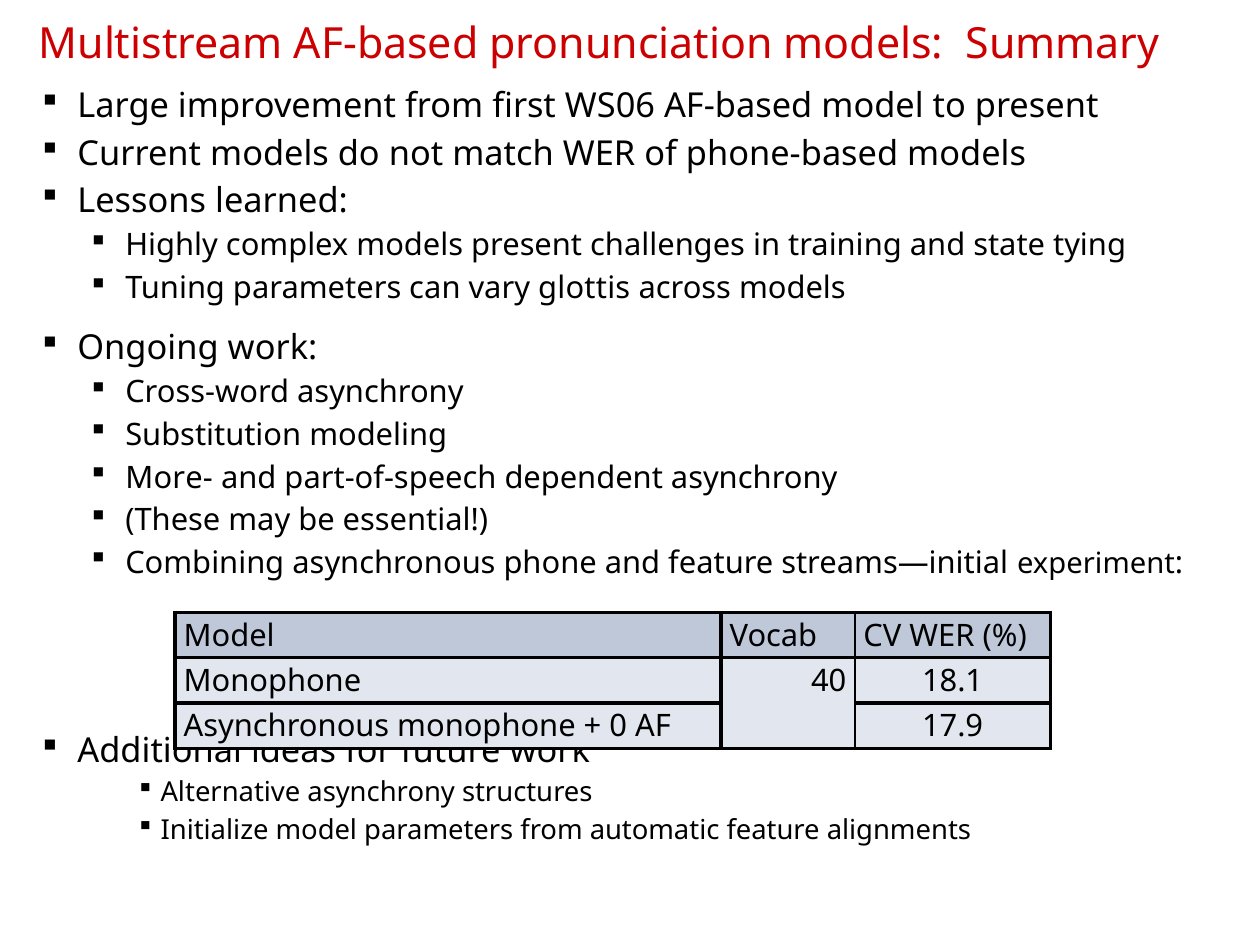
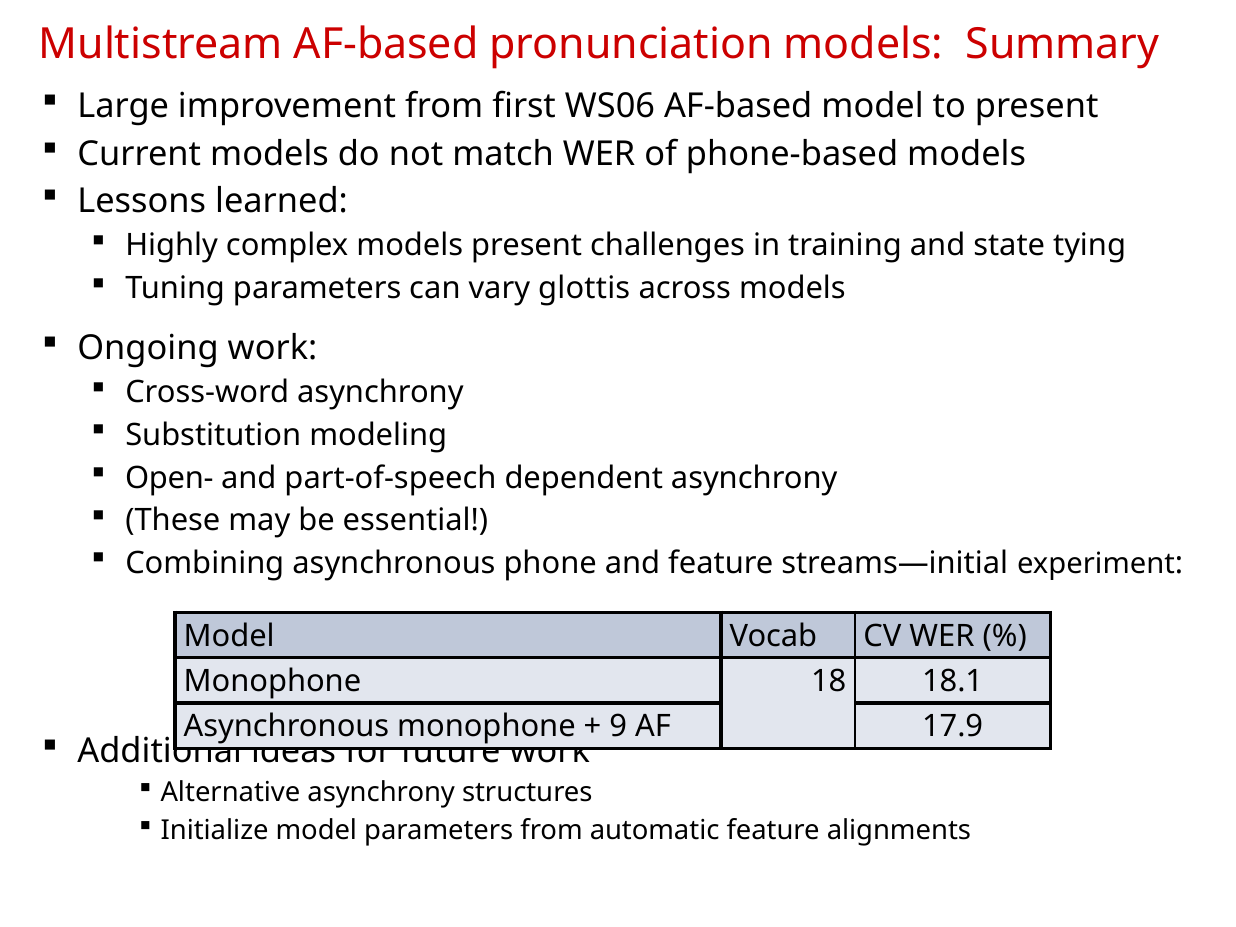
More-: More- -> Open-
40: 40 -> 18
0: 0 -> 9
